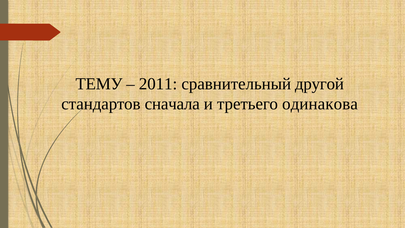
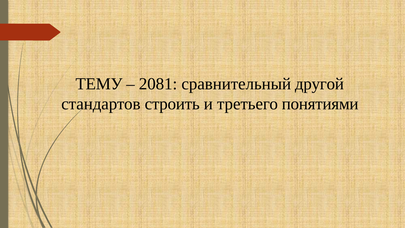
2011: 2011 -> 2081
сначала: сначала -> строить
одинакова: одинакова -> понятиями
